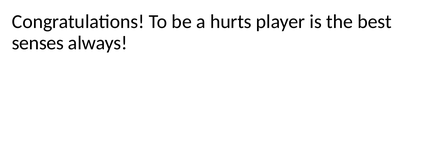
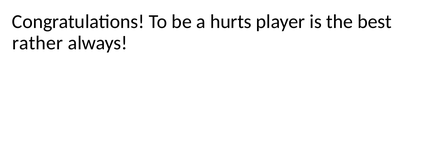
senses: senses -> rather
